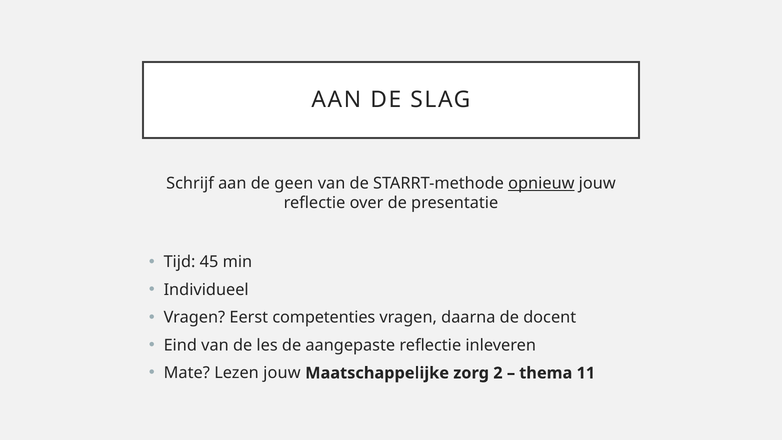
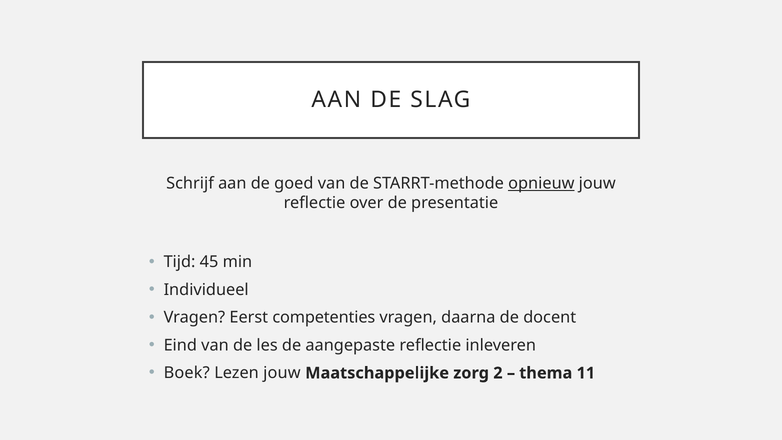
geen: geen -> goed
Mate: Mate -> Boek
